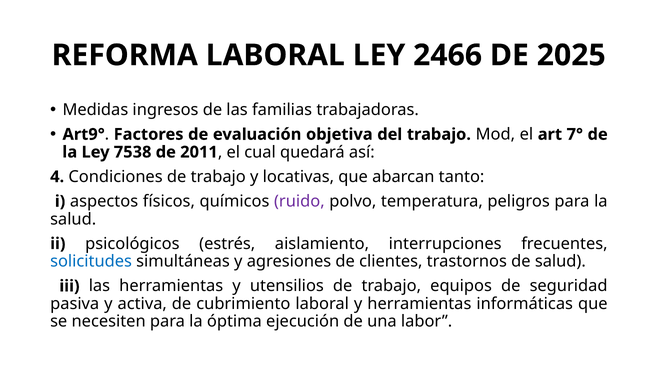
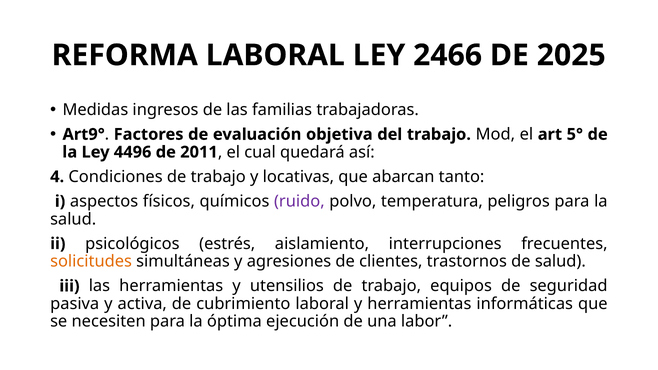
7°: 7° -> 5°
7538: 7538 -> 4496
solicitudes colour: blue -> orange
